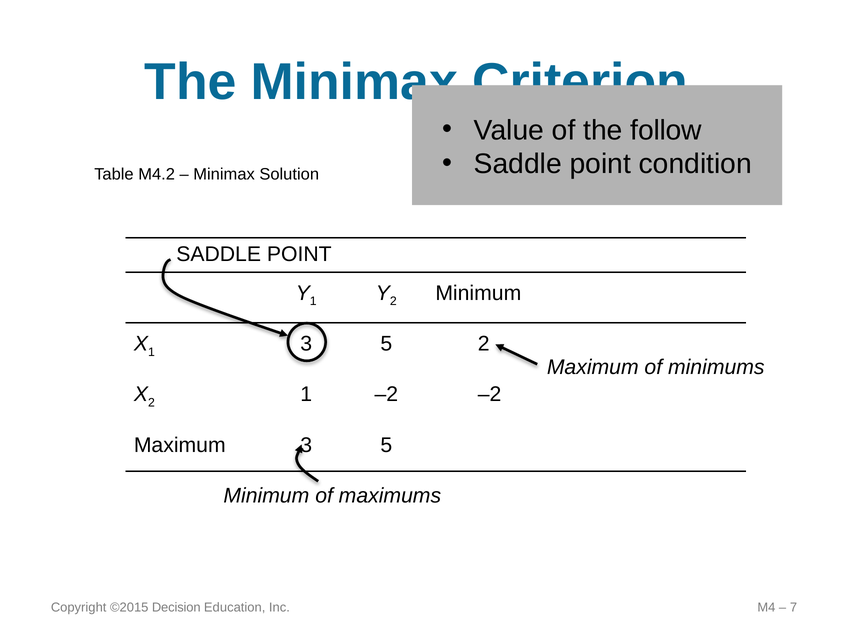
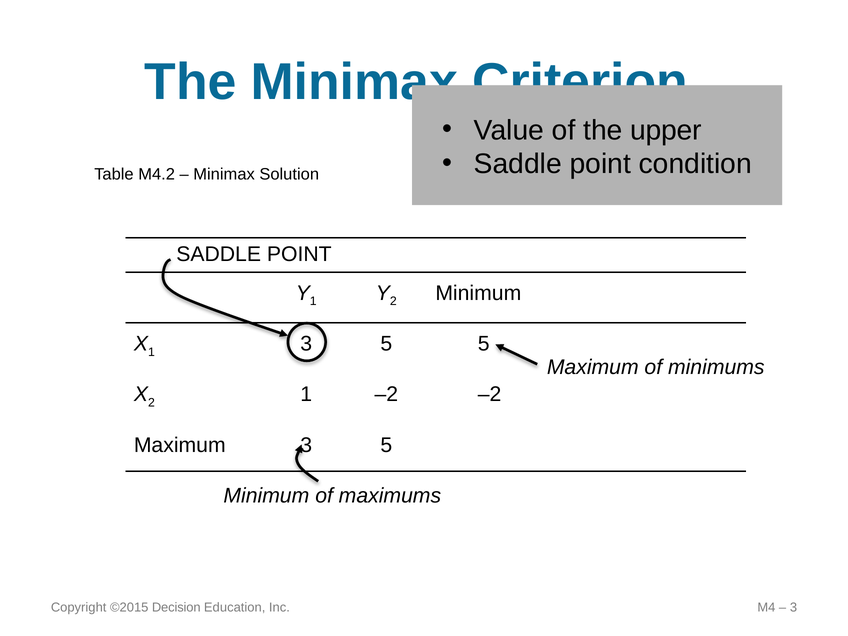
follow: follow -> upper
5 2: 2 -> 5
7 at (794, 607): 7 -> 3
